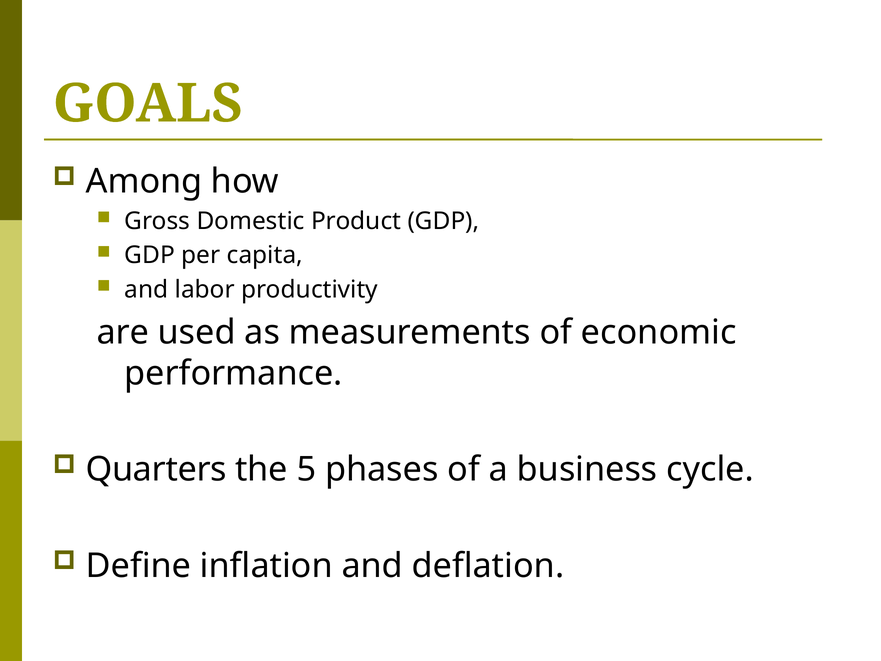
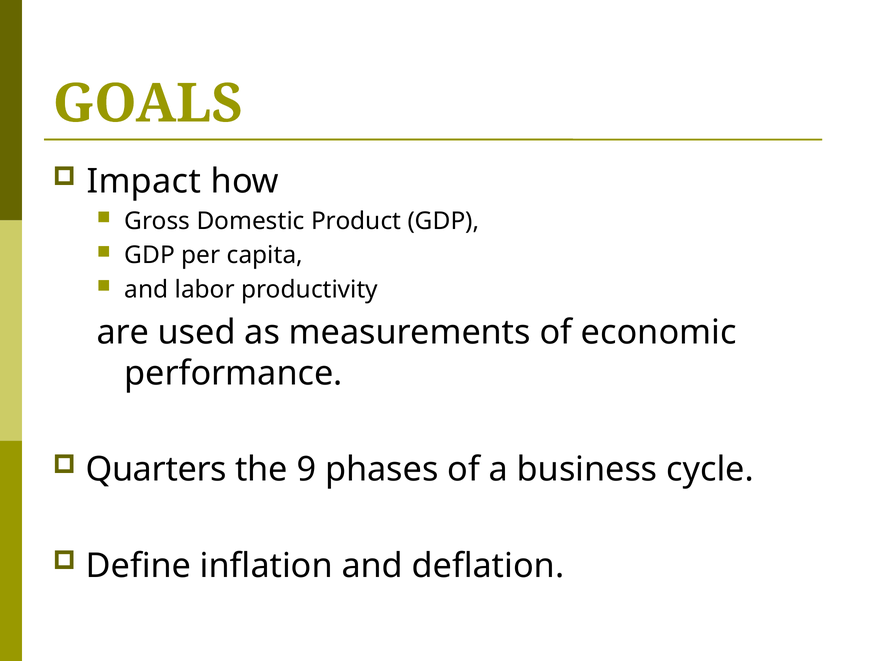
Among: Among -> Impact
5: 5 -> 9
